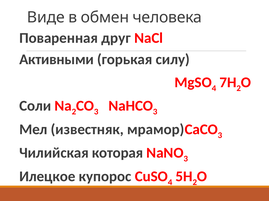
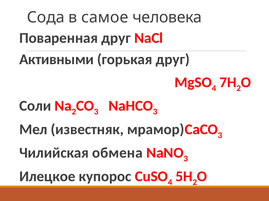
Виде: Виде -> Сода
обмен: обмен -> самое
горькая силу: силу -> друг
которая: которая -> обмена
